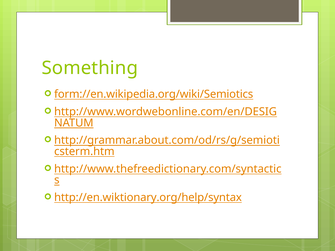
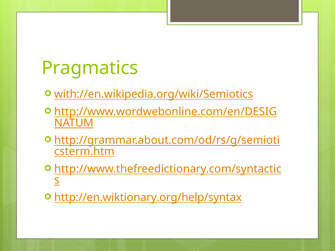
Something: Something -> Pragmatics
form://en.wikipedia.org/wiki/Semiotics: form://en.wikipedia.org/wiki/Semiotics -> with://en.wikipedia.org/wiki/Semiotics
